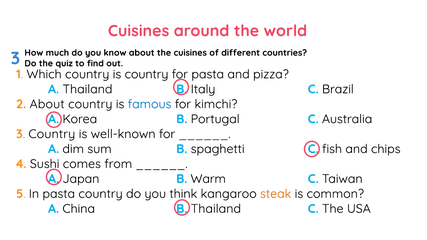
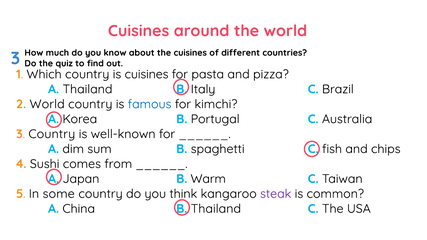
is country: country -> cuisines
2 About: About -> World
In pasta: pasta -> some
steak colour: orange -> purple
